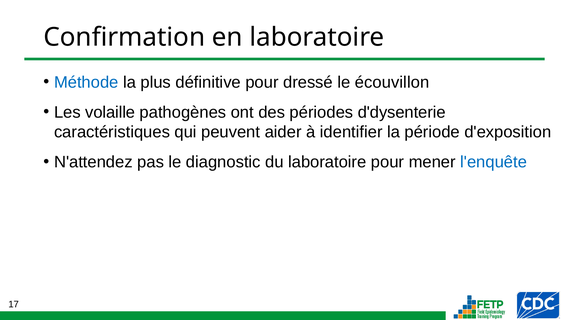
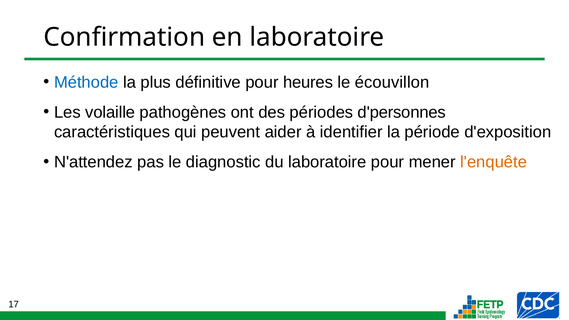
dressé: dressé -> heures
d'dysenterie: d'dysenterie -> d'personnes
l'enquête colour: blue -> orange
